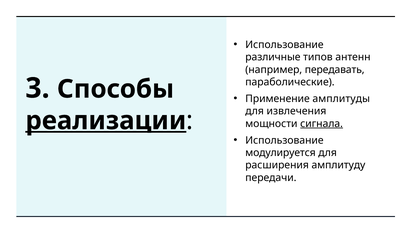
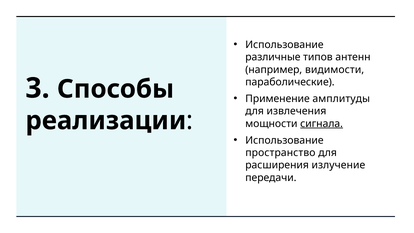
передавать: передавать -> видимости
реализации underline: present -> none
модулируется: модулируется -> пространство
амплитуду: амплитуду -> излучение
